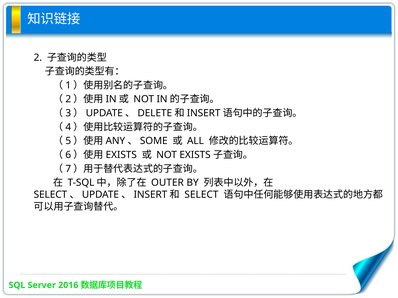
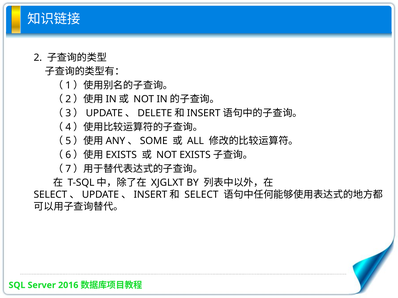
OUTER: OUTER -> XJGLXT
